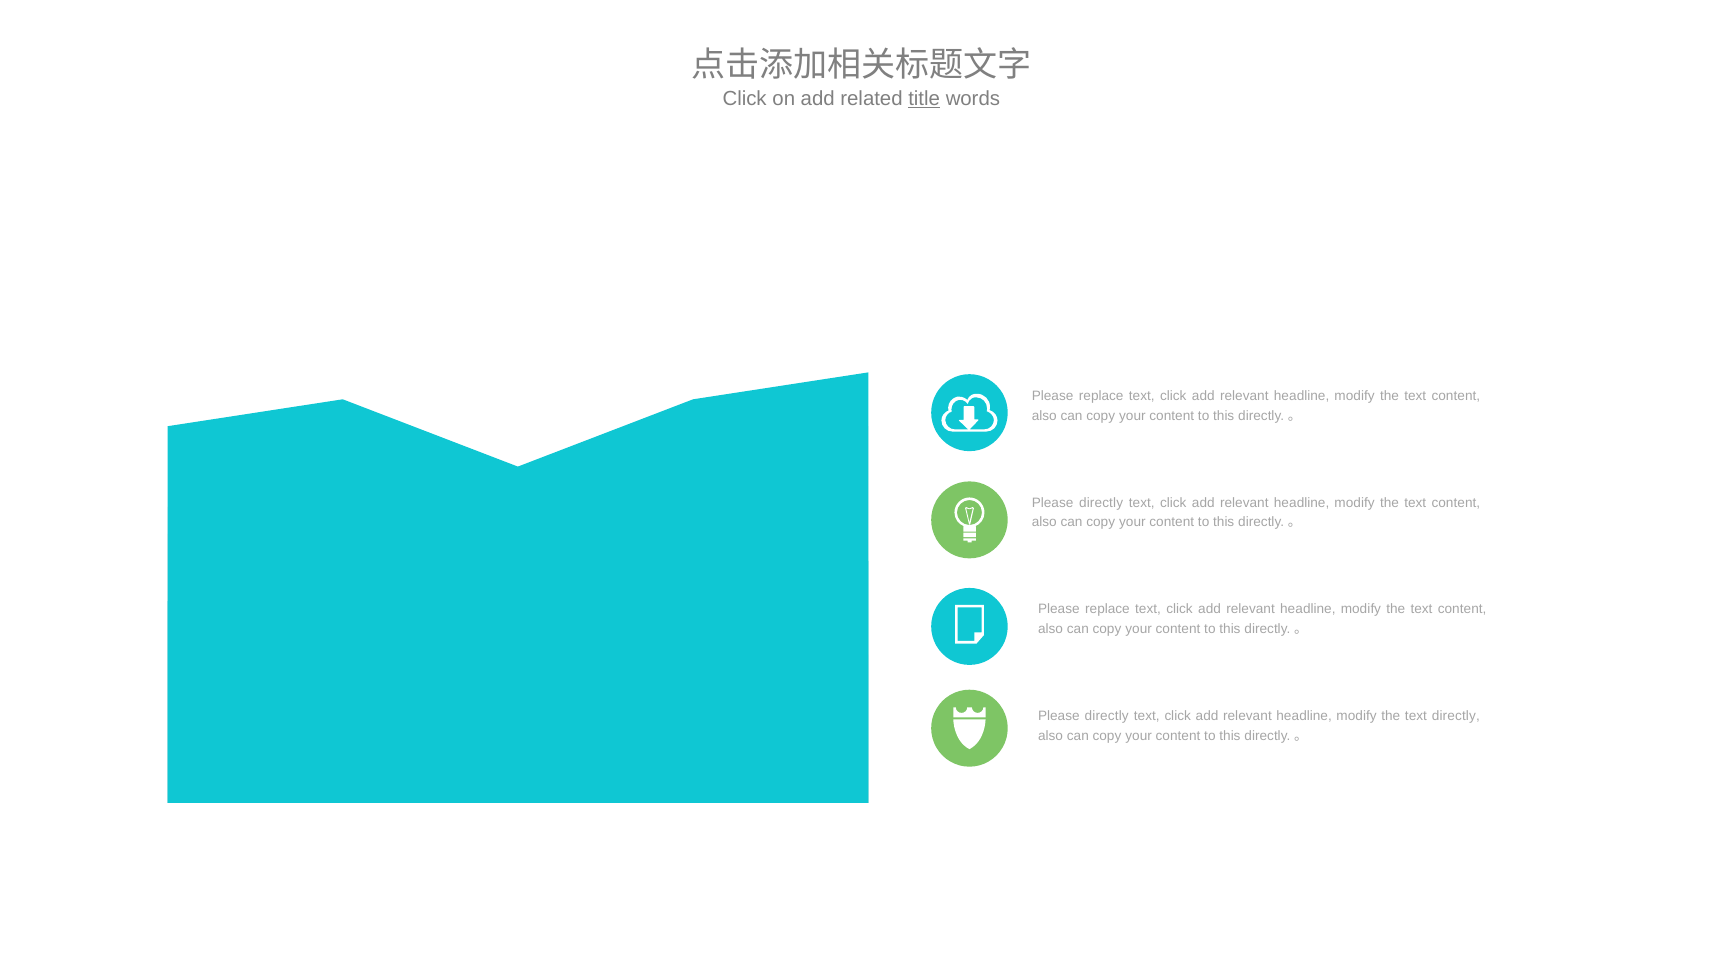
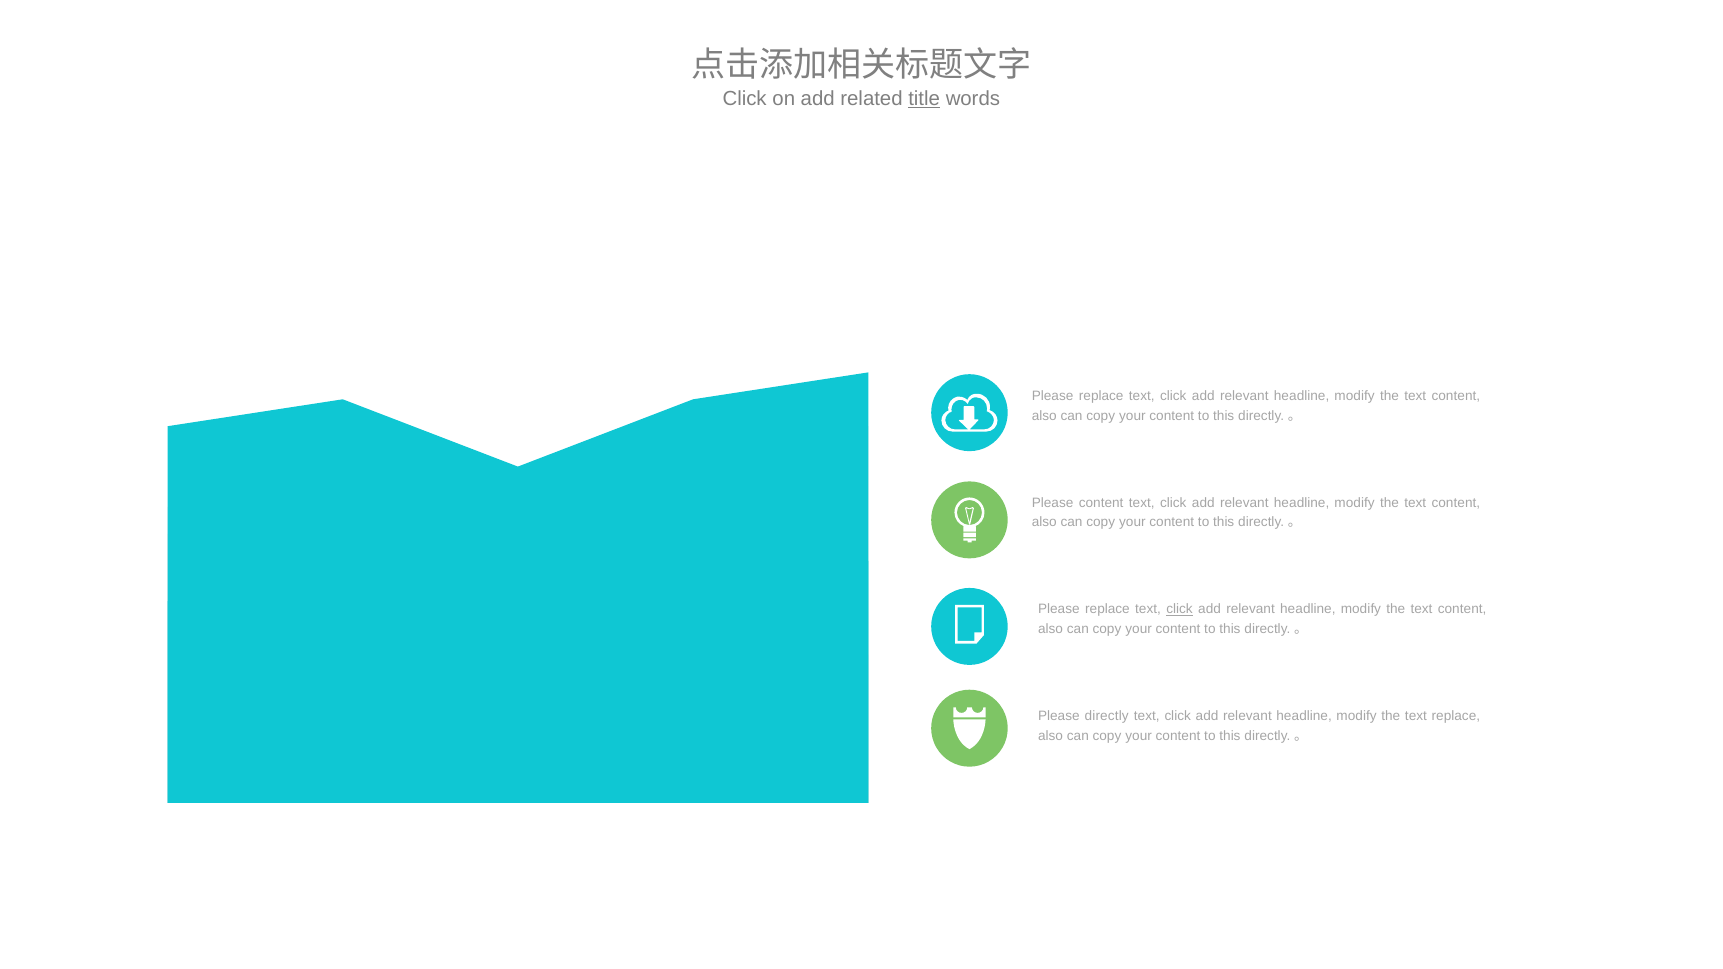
directly at (1101, 503): directly -> content
click at (1180, 610) underline: none -> present
text directly: directly -> replace
